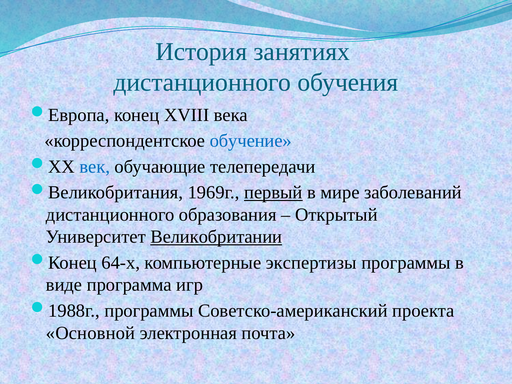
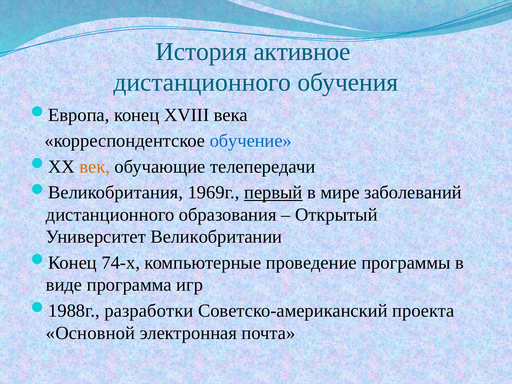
занятиях: занятиях -> активное
век colour: blue -> orange
Великобритании underline: present -> none
64-х: 64-х -> 74-х
экспертизы: экспертизы -> проведение
программы at (149, 311): программы -> разработки
